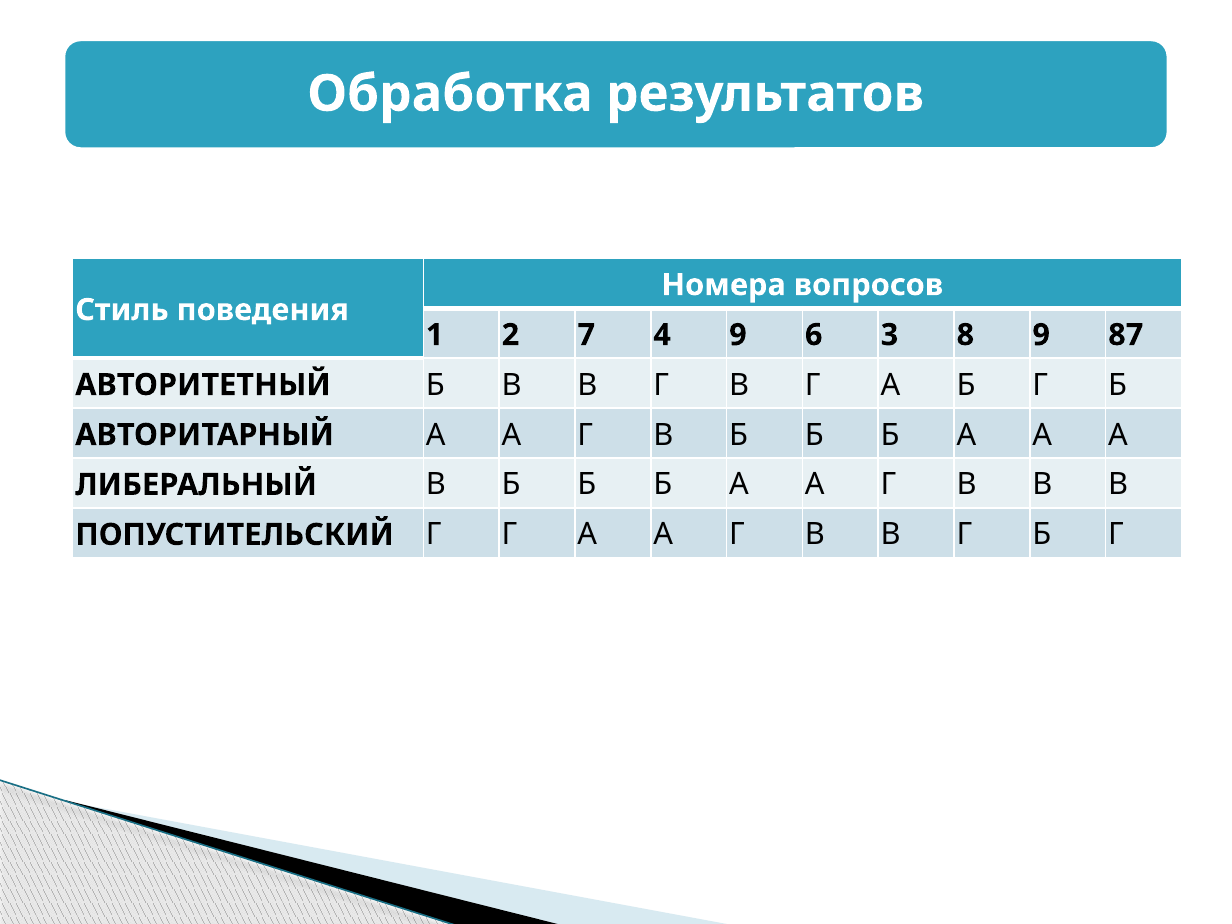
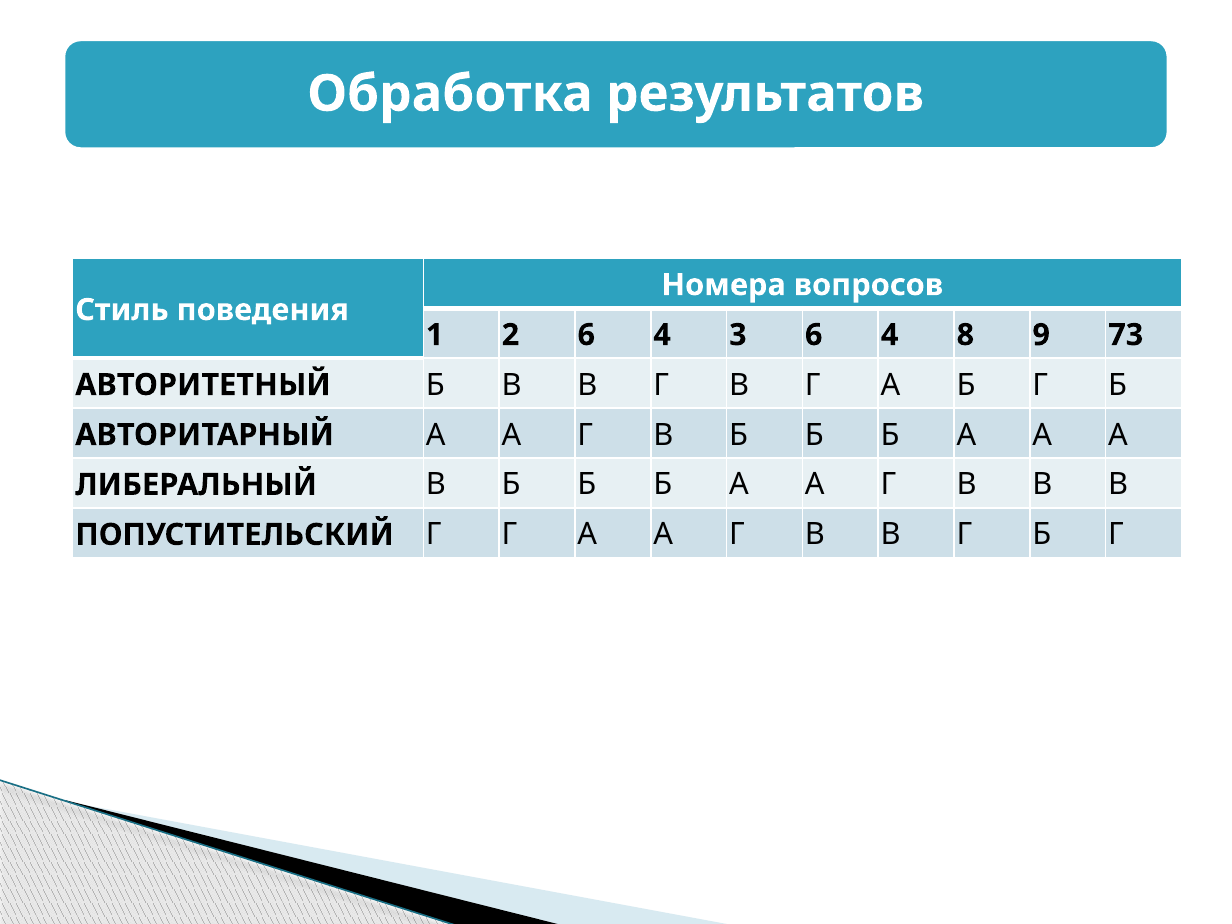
2 7: 7 -> 6
4 9: 9 -> 3
3 at (890, 335): 3 -> 4
87: 87 -> 73
